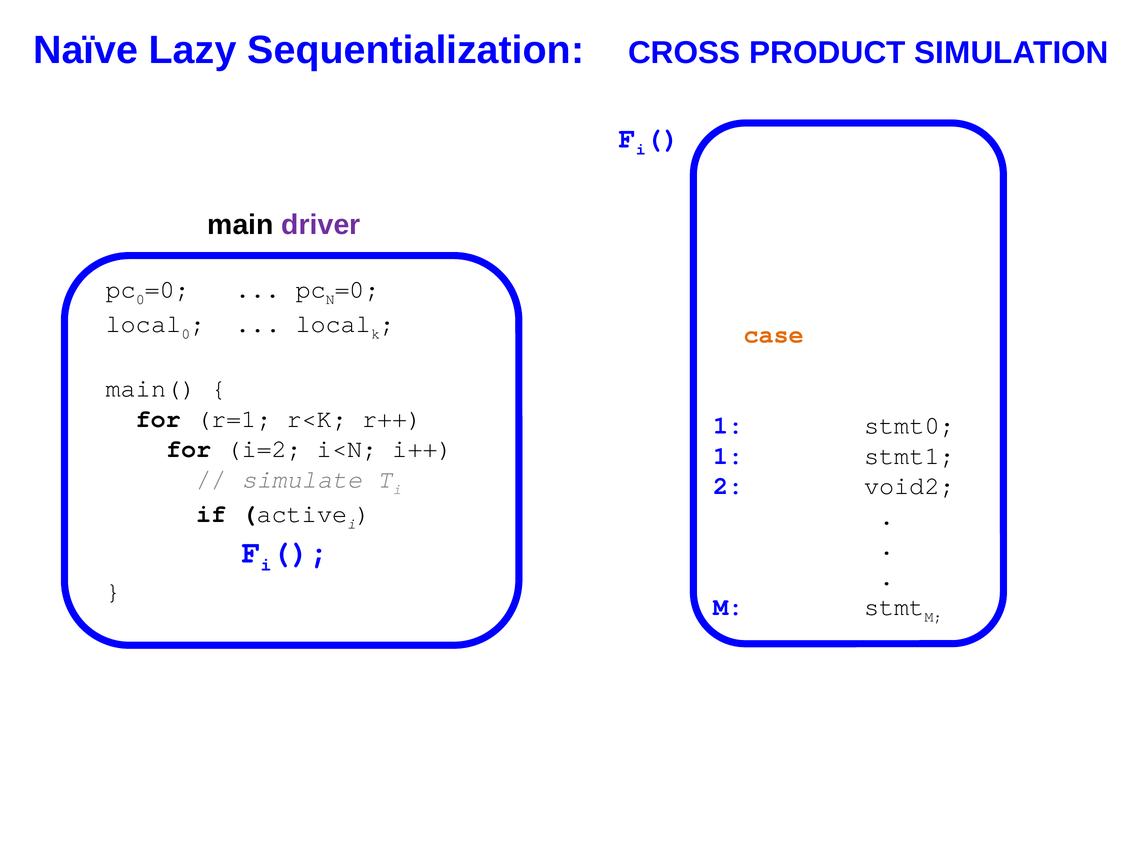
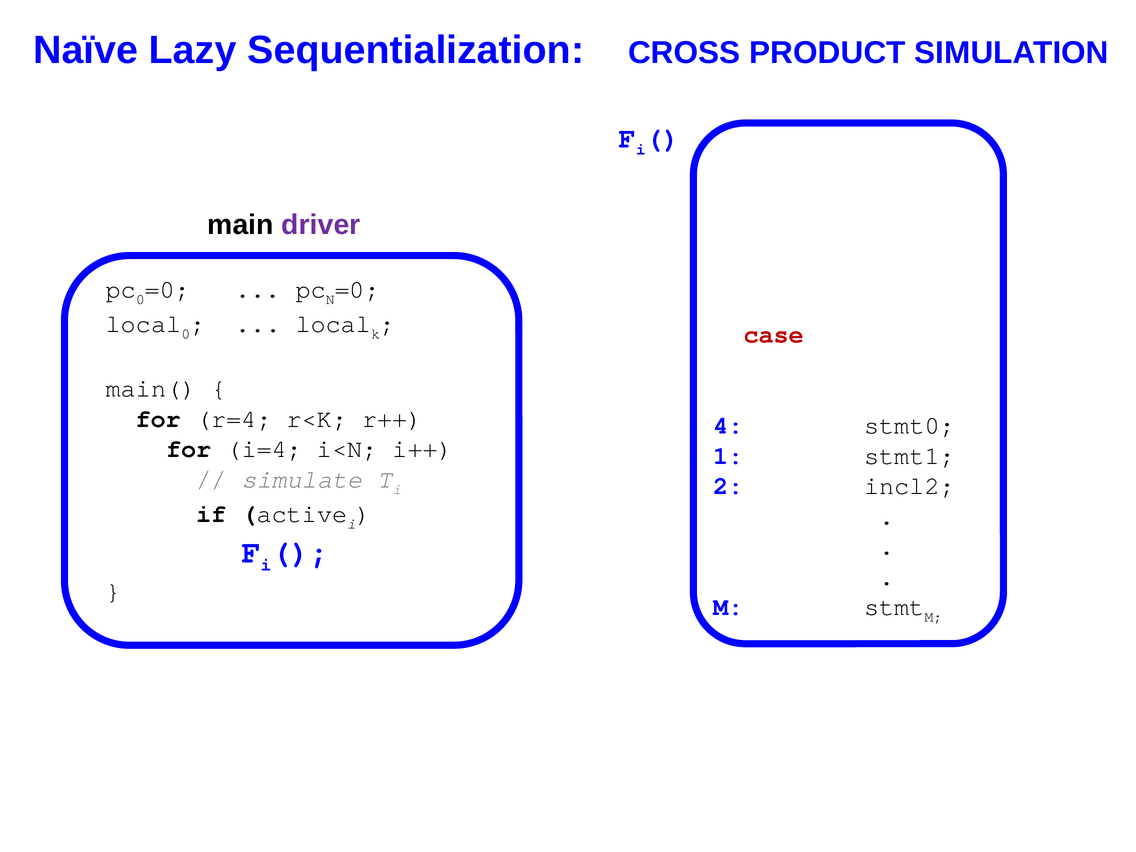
case at (774, 335) colour: orange -> red
r=1: r=1 -> r=4
1 at (729, 425): 1 -> 4
i=2: i=2 -> i=4
void2: void2 -> incl2
